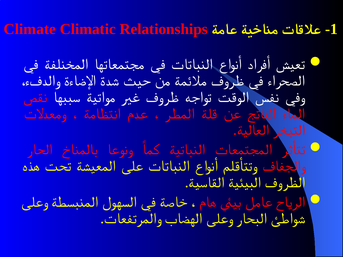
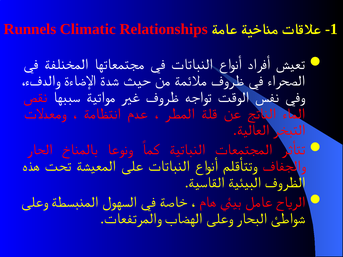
Climate: Climate -> Runnels
